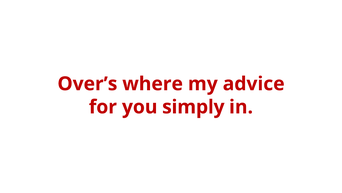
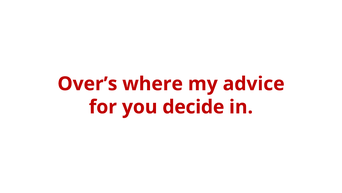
simply: simply -> decide
